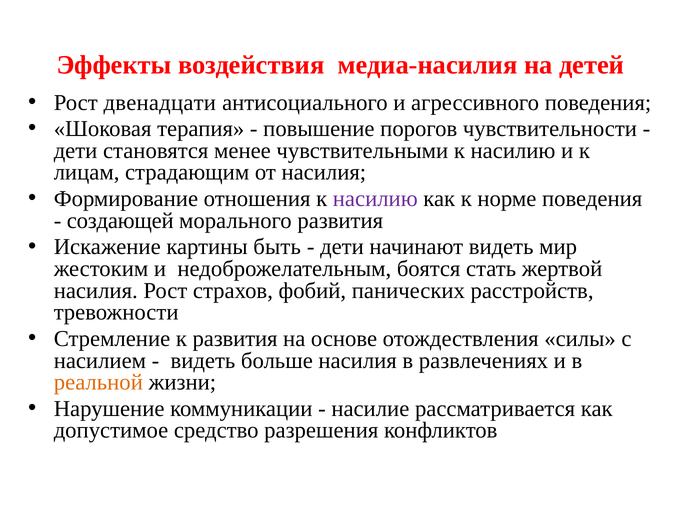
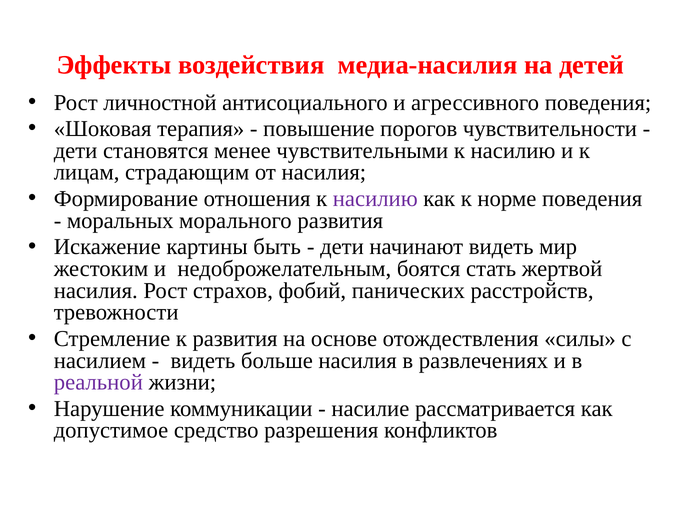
двенадцати: двенадцати -> личностной
создающей: создающей -> моральных
реальной colour: orange -> purple
